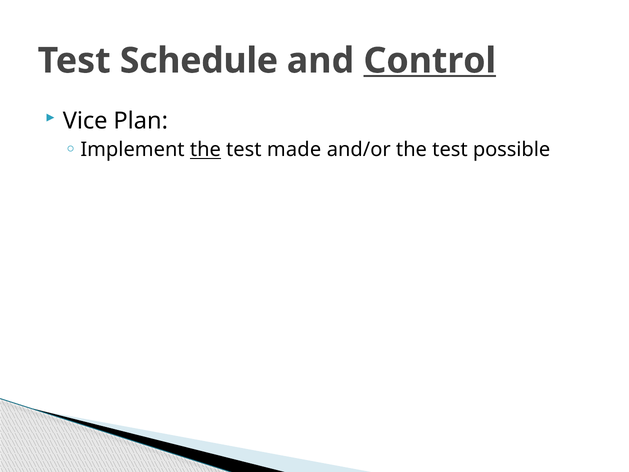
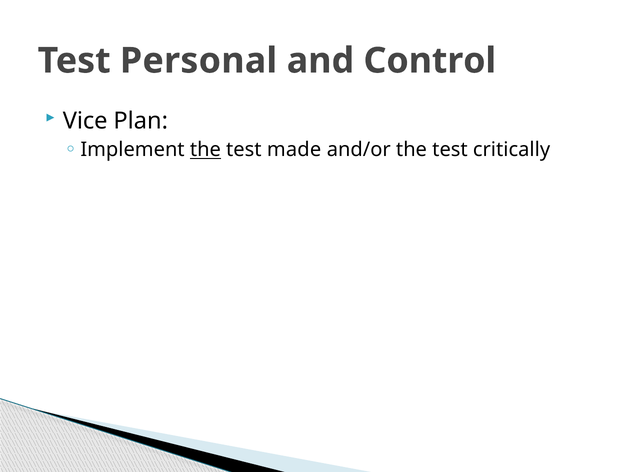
Schedule: Schedule -> Personal
Control underline: present -> none
possible: possible -> critically
